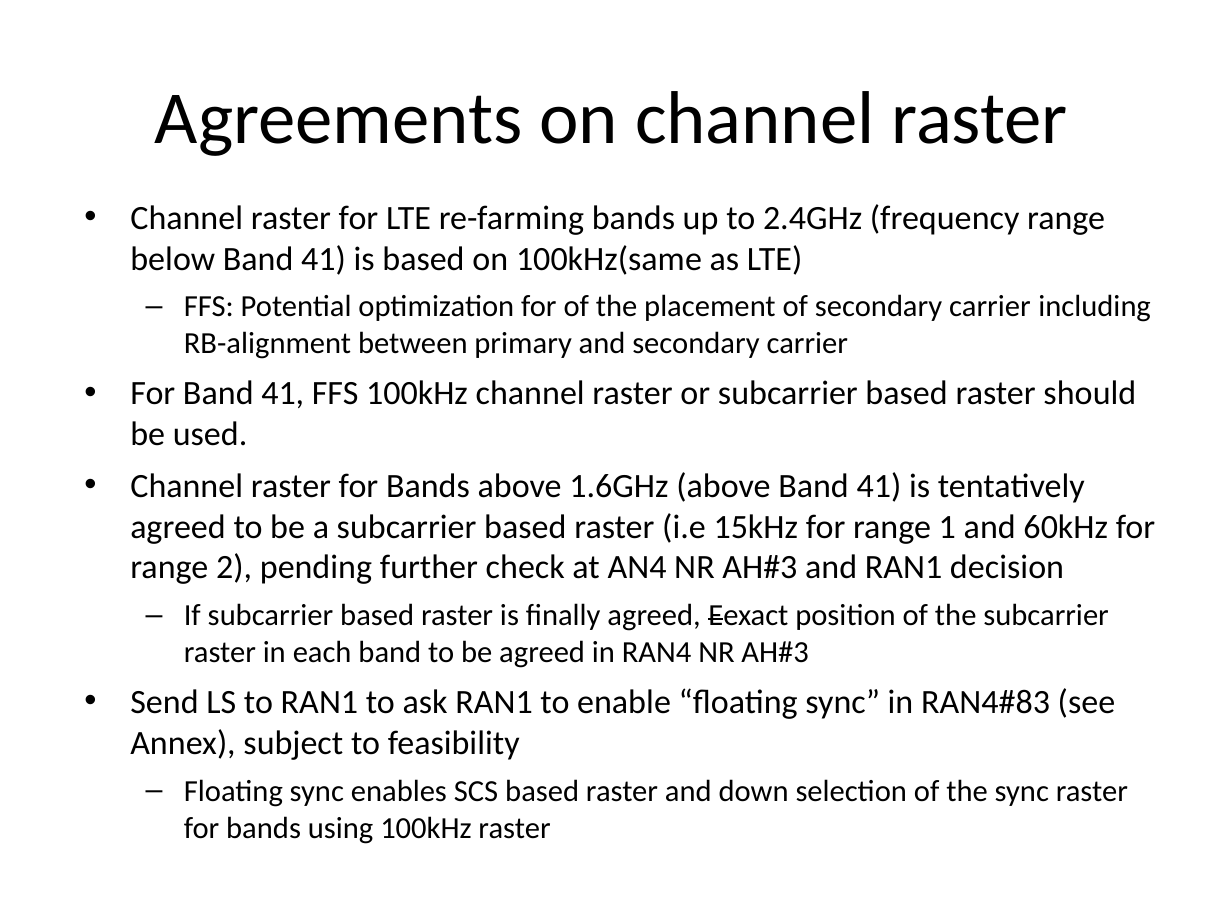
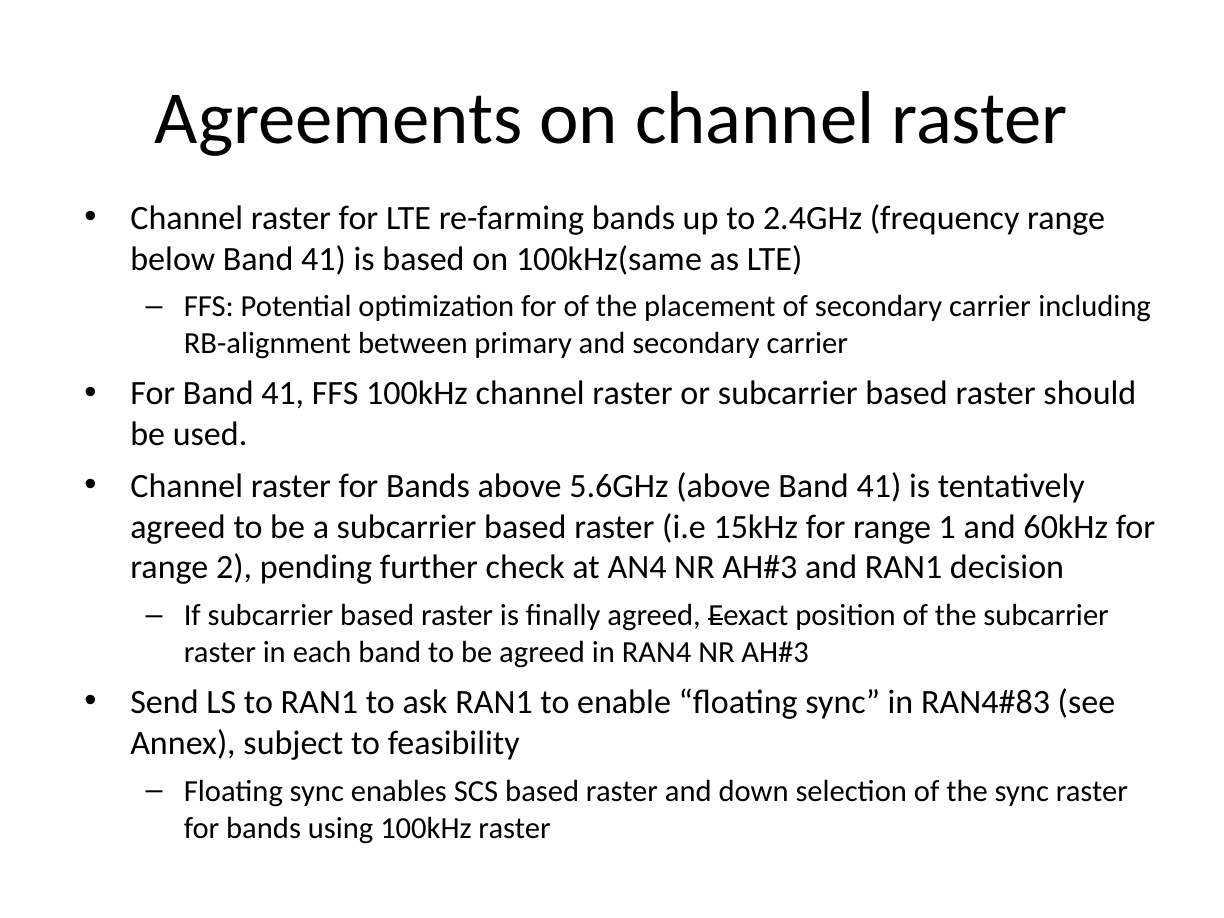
1.6GHz: 1.6GHz -> 5.6GHz
